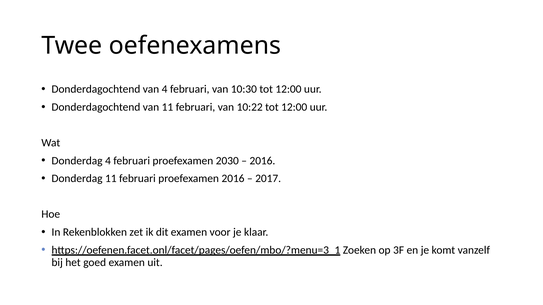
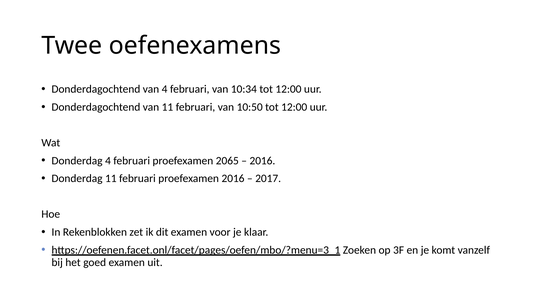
10:30: 10:30 -> 10:34
10:22: 10:22 -> 10:50
2030: 2030 -> 2065
